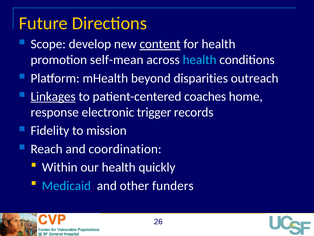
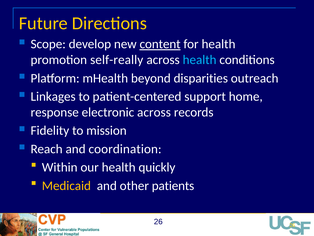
self-mean: self-mean -> self-really
Linkages underline: present -> none
coaches: coaches -> support
electronic trigger: trigger -> across
Medicaid colour: light blue -> yellow
funders: funders -> patients
